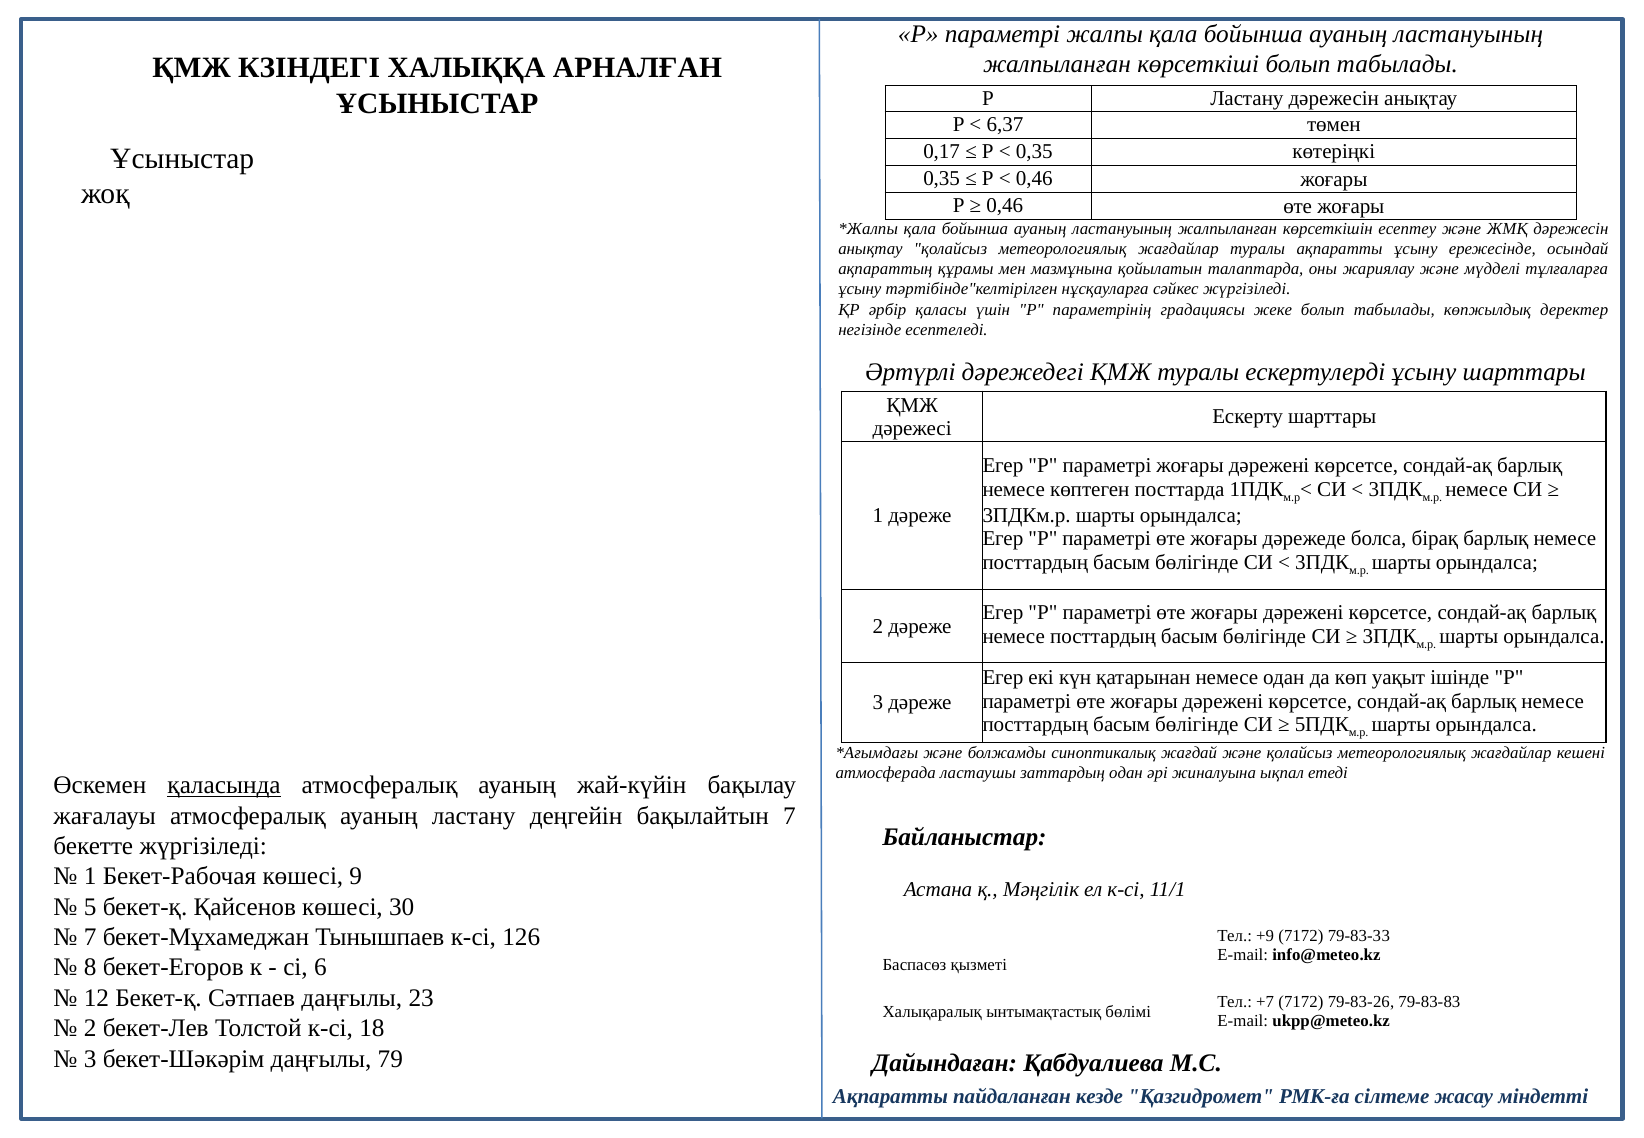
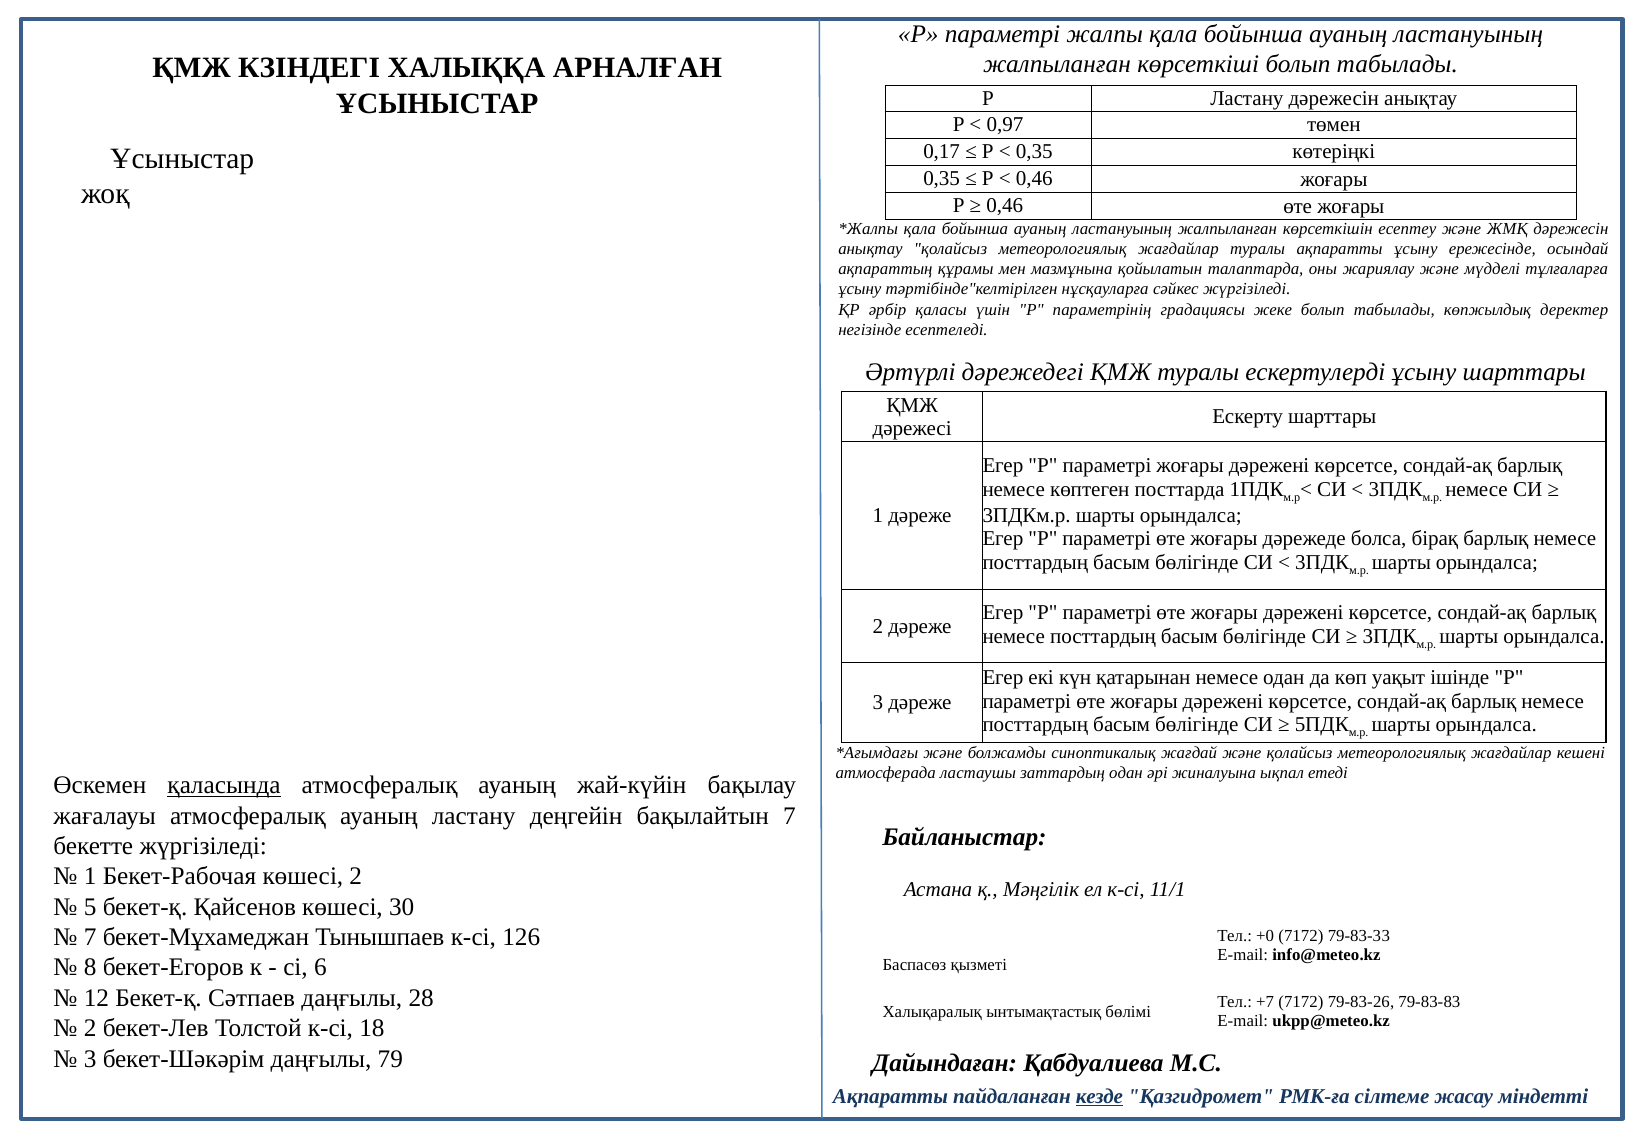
6,37: 6,37 -> 0,97
көшесі 9: 9 -> 2
+9: +9 -> +0
23: 23 -> 28
кезде underline: none -> present
